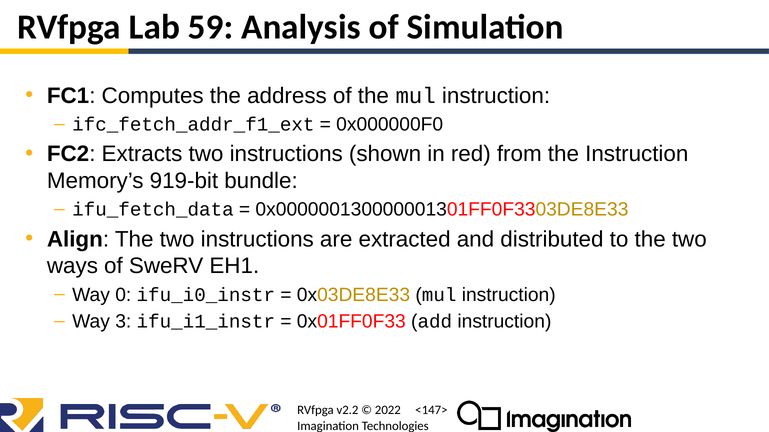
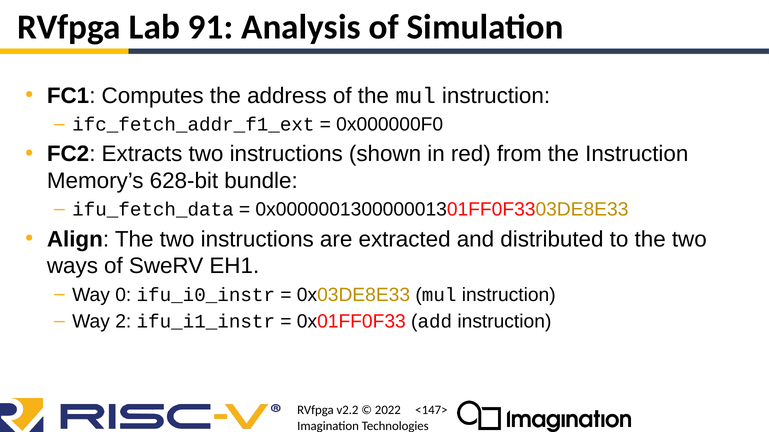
59: 59 -> 91
919-bit: 919-bit -> 628-bit
3: 3 -> 2
